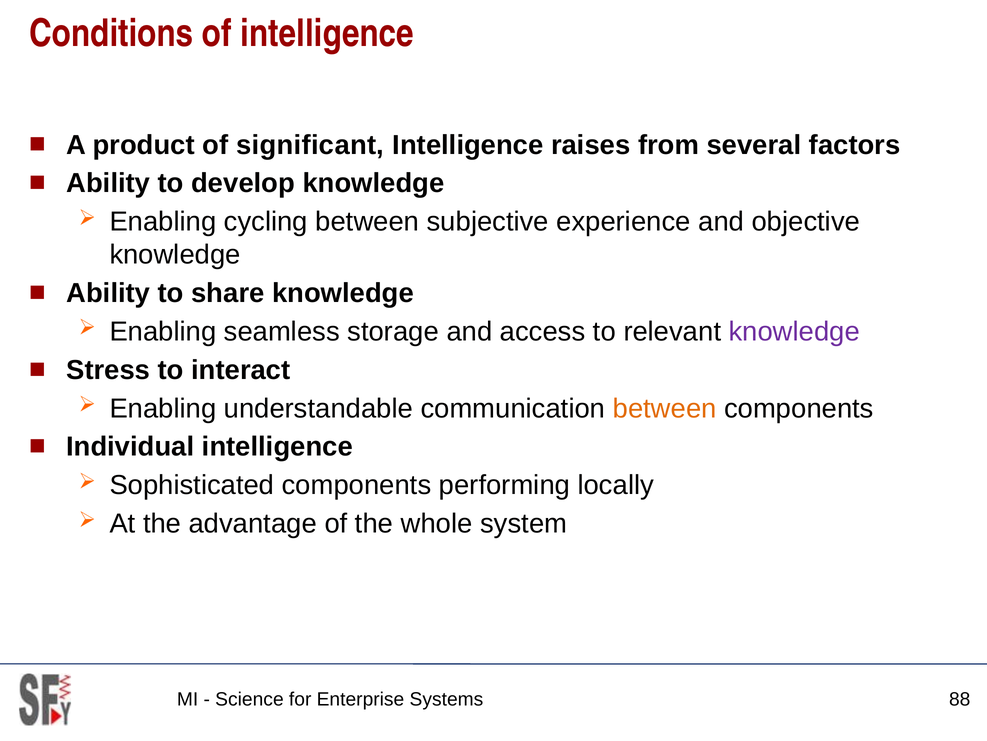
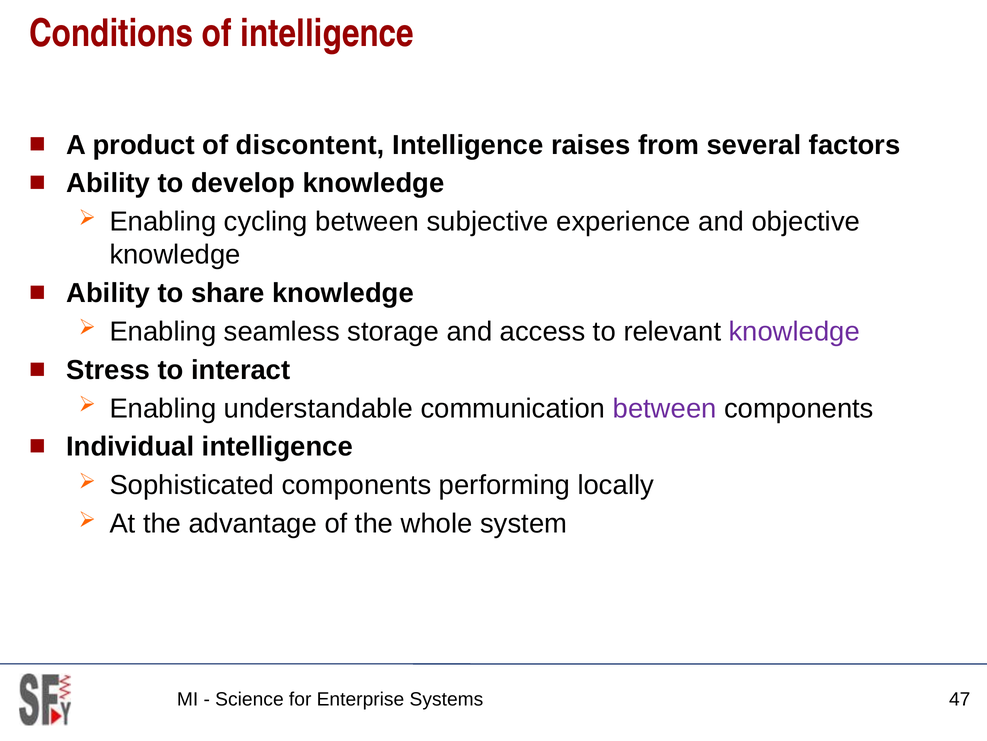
significant: significant -> discontent
between at (665, 408) colour: orange -> purple
88: 88 -> 47
